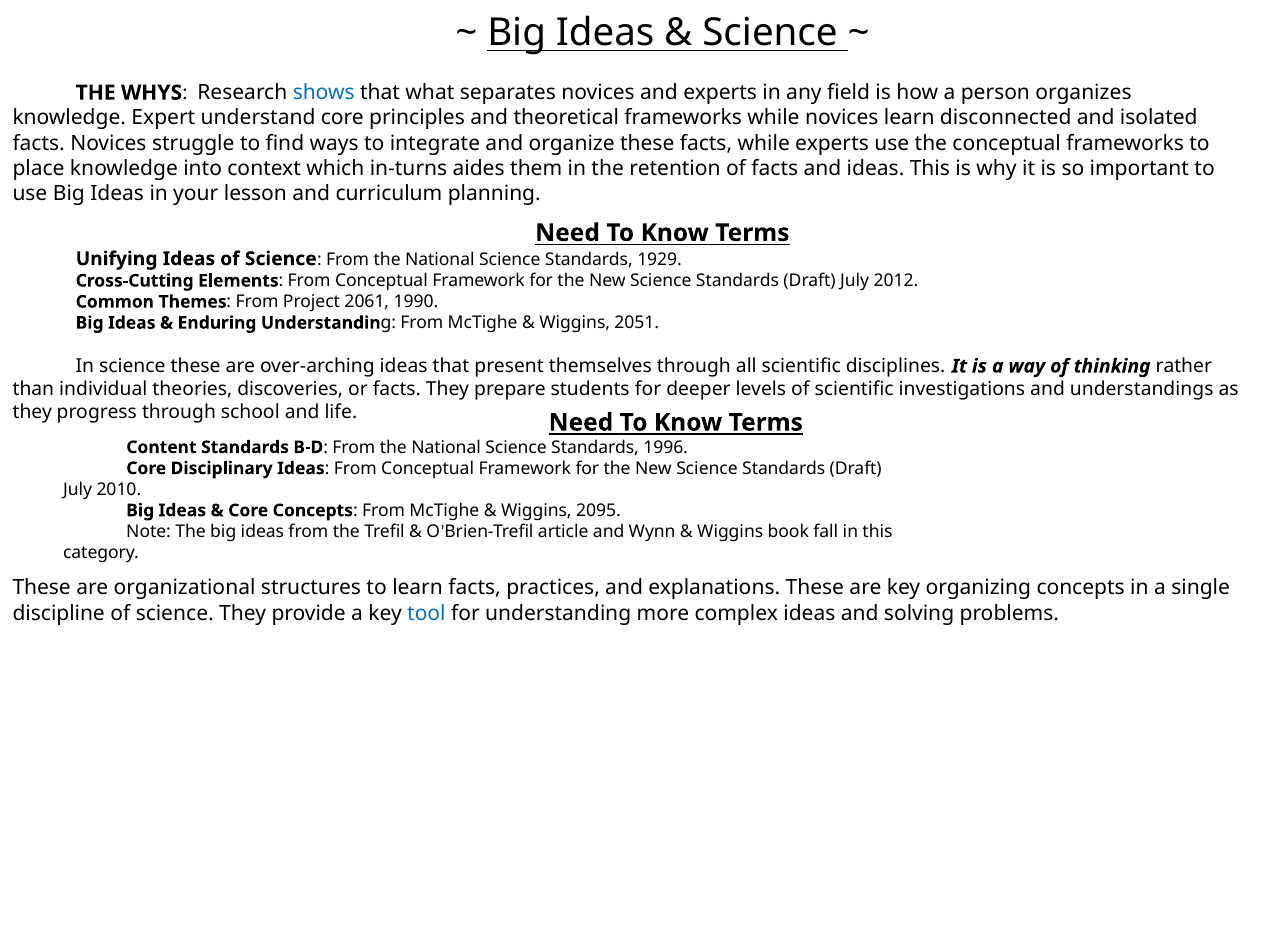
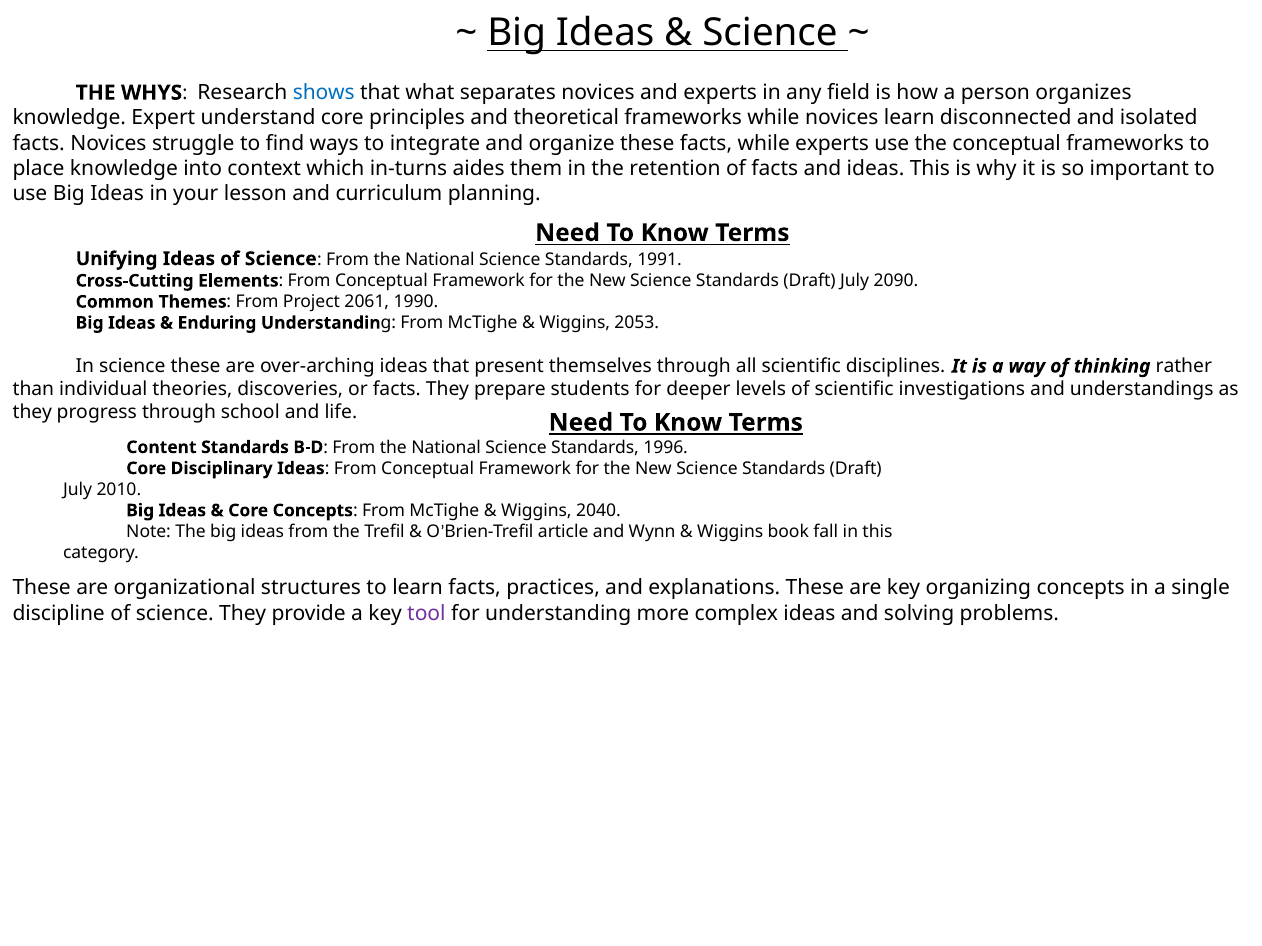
1929: 1929 -> 1991
2012: 2012 -> 2090
2051: 2051 -> 2053
2095: 2095 -> 2040
tool colour: blue -> purple
